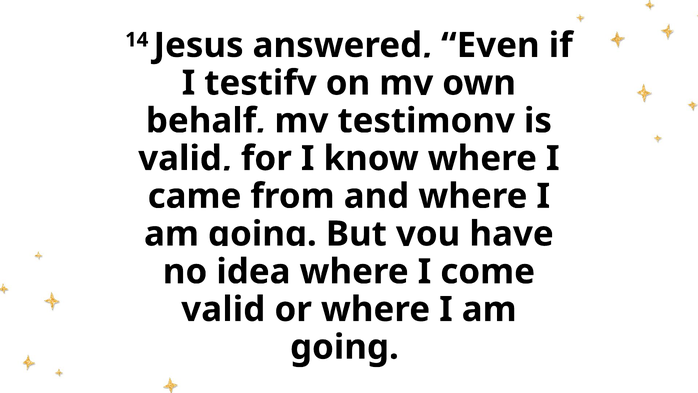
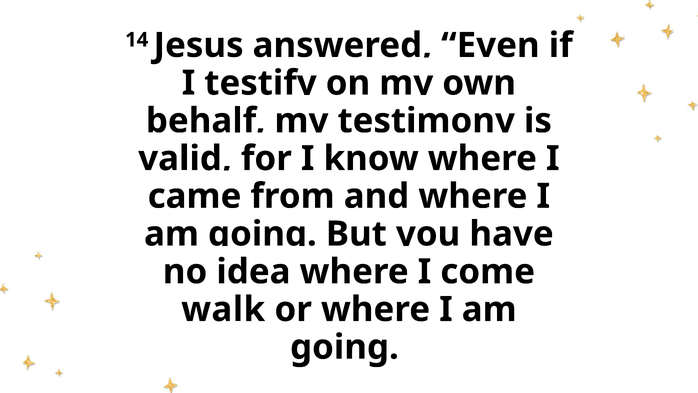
valid at (223, 309): valid -> walk
